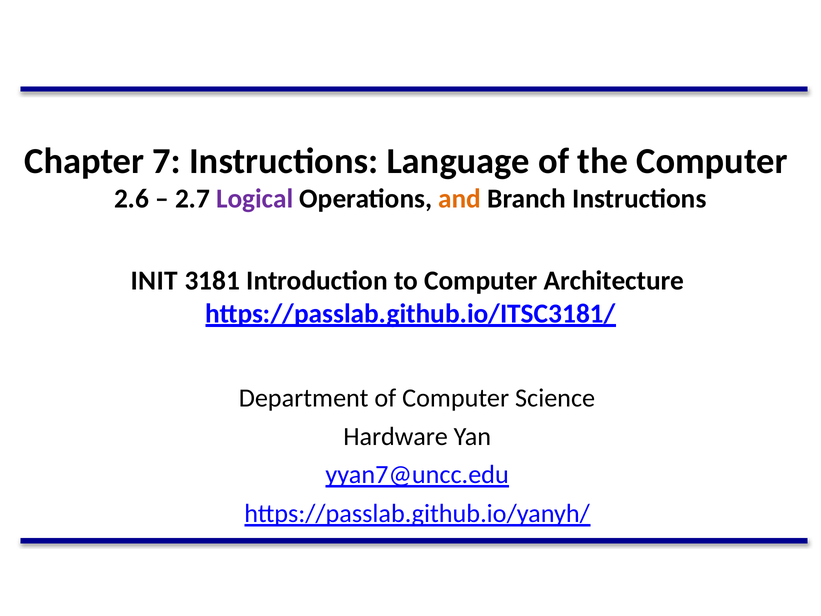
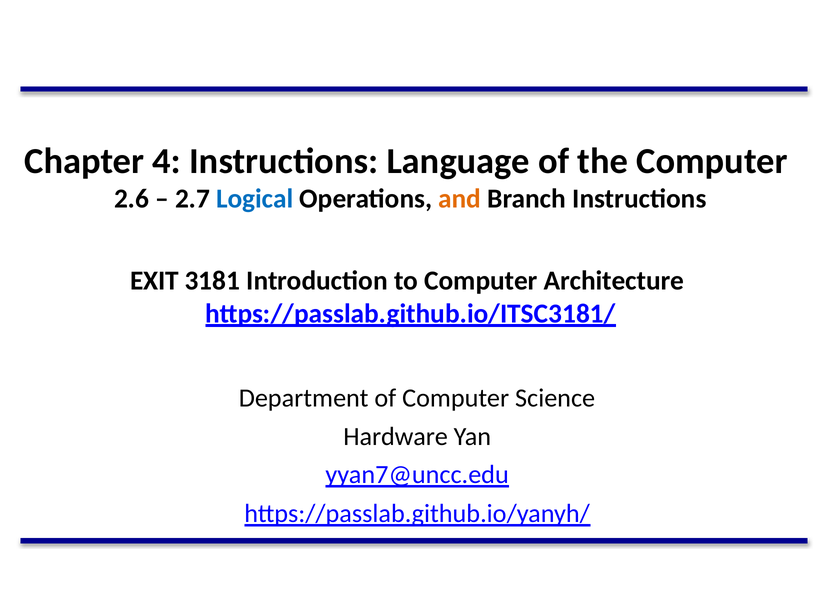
7: 7 -> 4
Logical colour: purple -> blue
INIT: INIT -> EXIT
